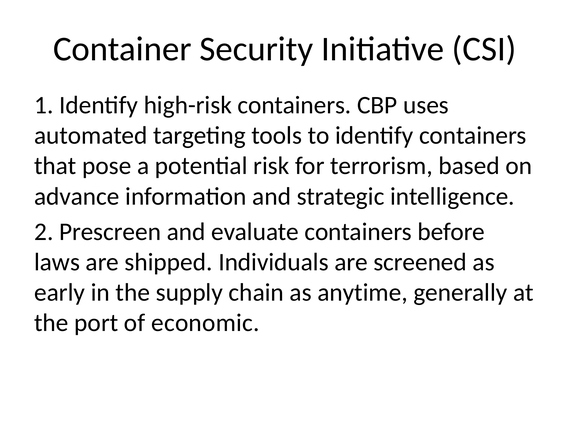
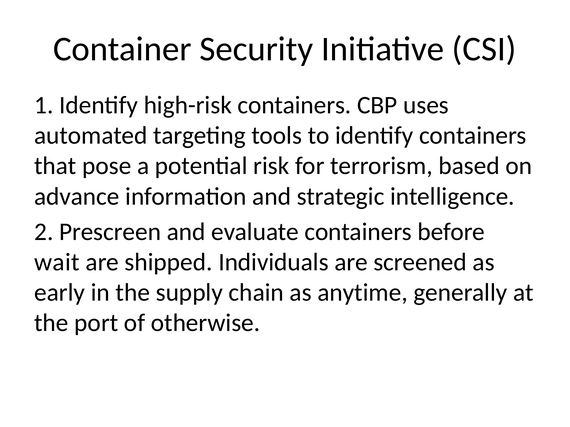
laws: laws -> wait
economic: economic -> otherwise
